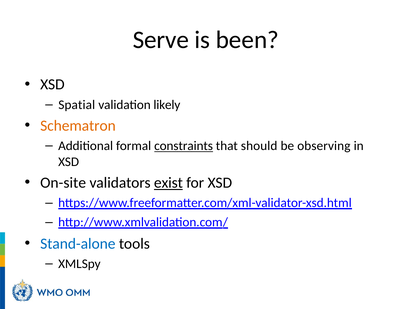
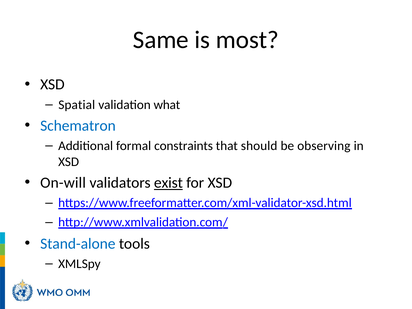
Serve: Serve -> Same
been: been -> most
likely: likely -> what
Schematron colour: orange -> blue
constraints underline: present -> none
On-site: On-site -> On-will
